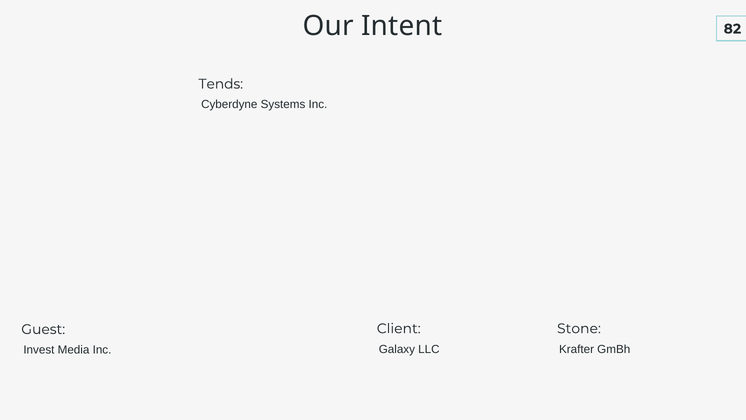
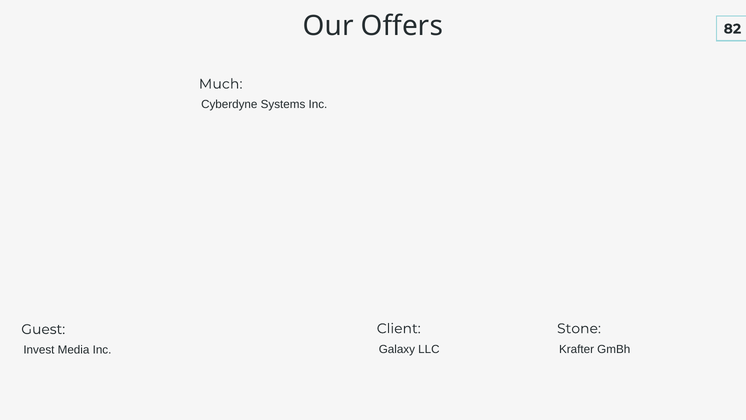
Intent: Intent -> Offers
Tends: Tends -> Much
